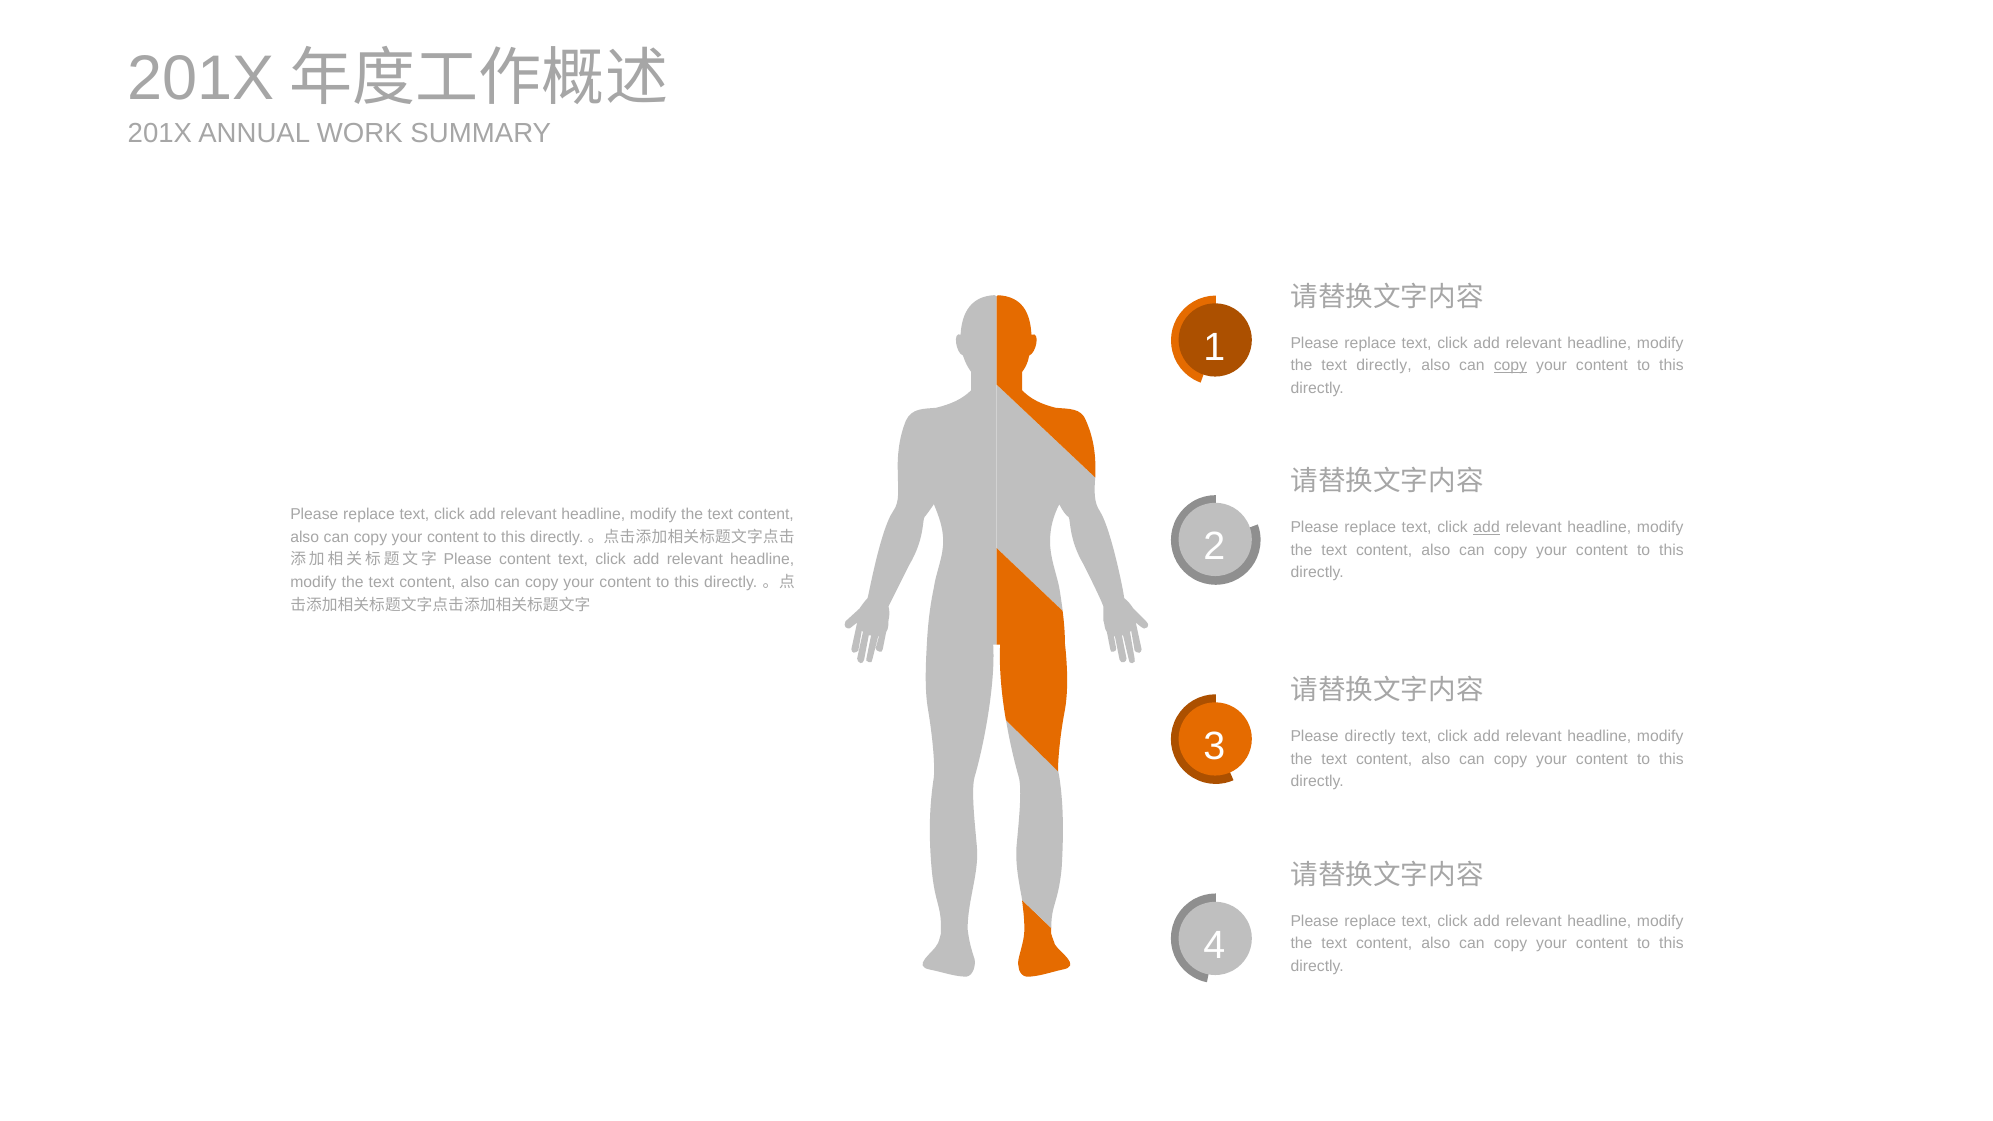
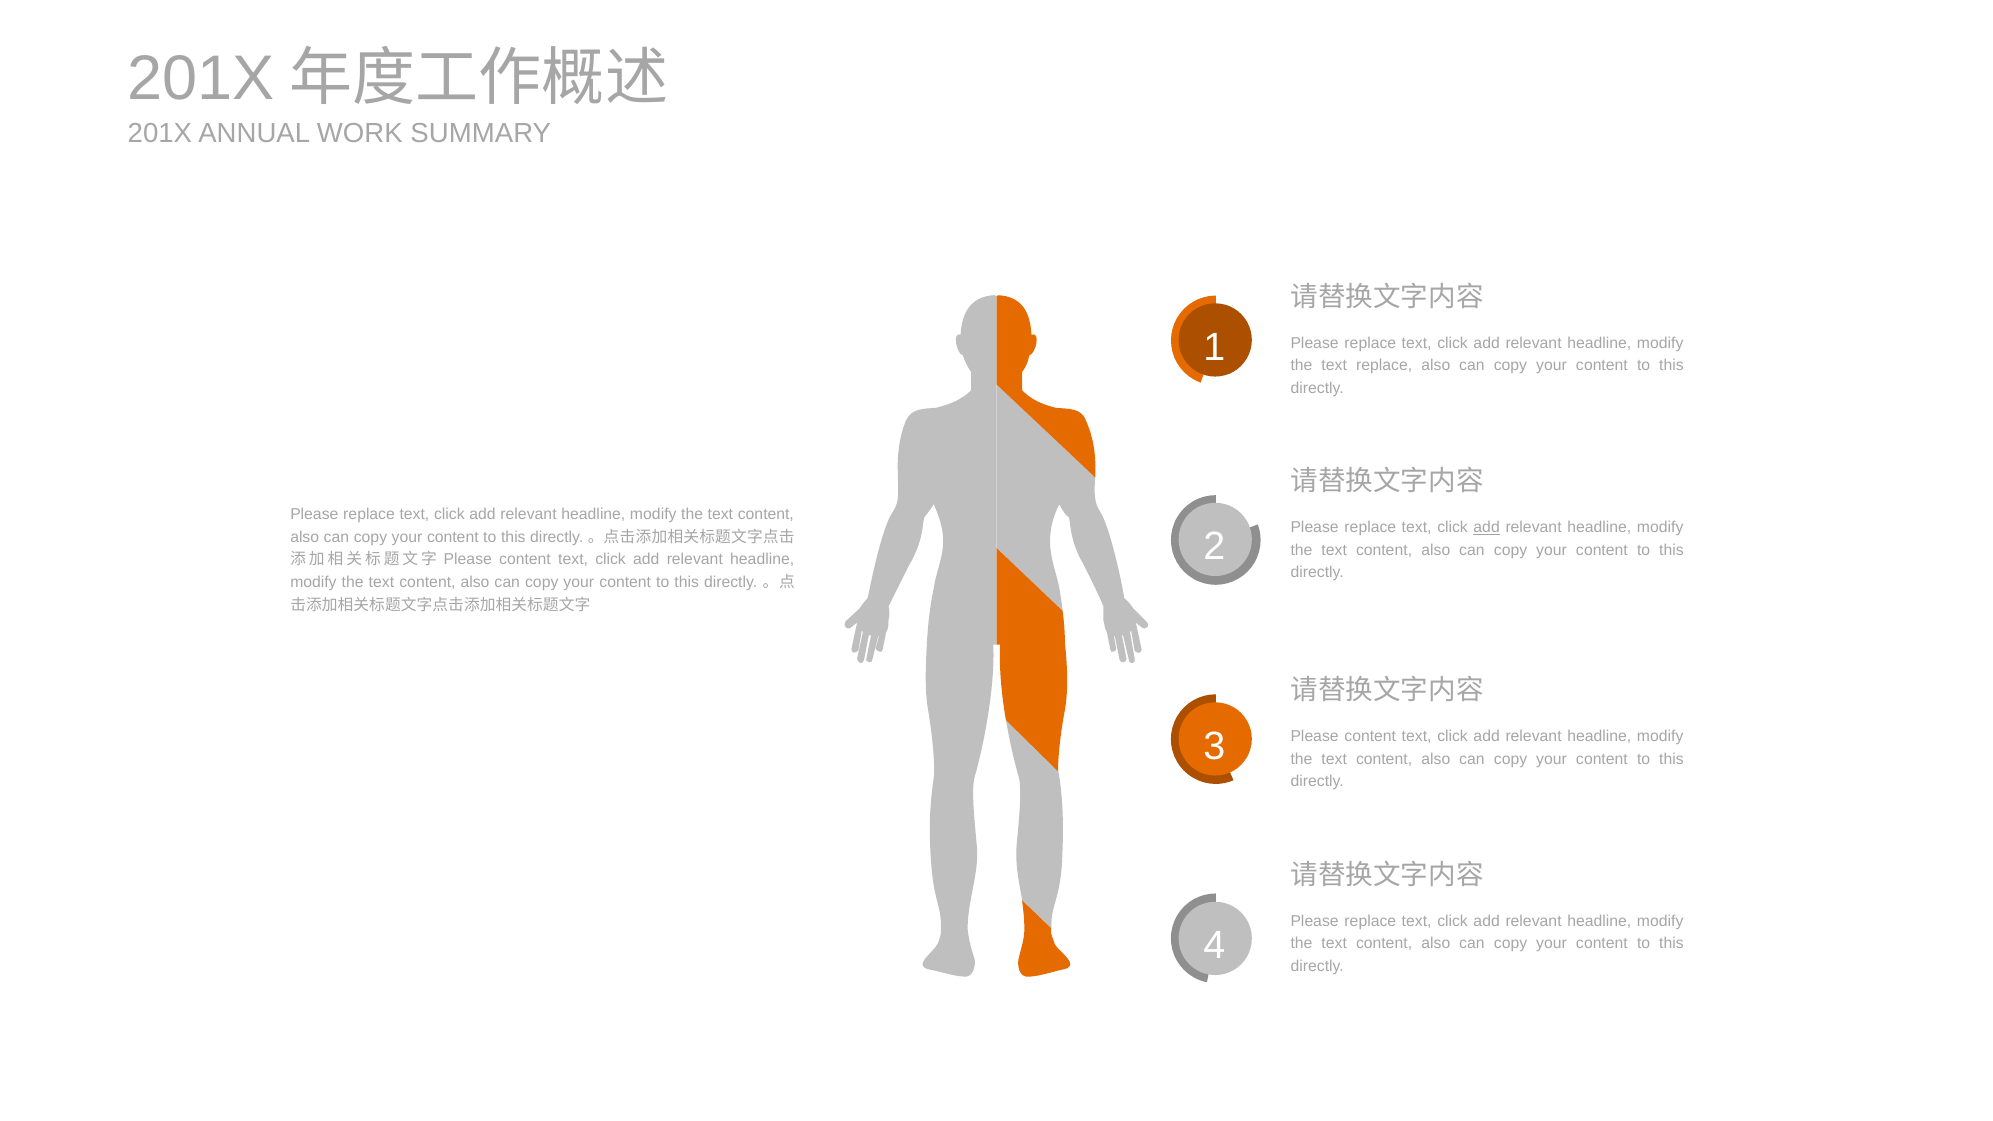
text directly: directly -> replace
copy at (1510, 365) underline: present -> none
directly at (1370, 737): directly -> content
